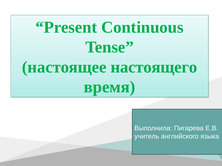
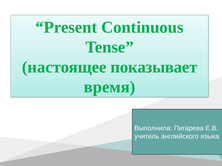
настоящего: настоящего -> показывает
